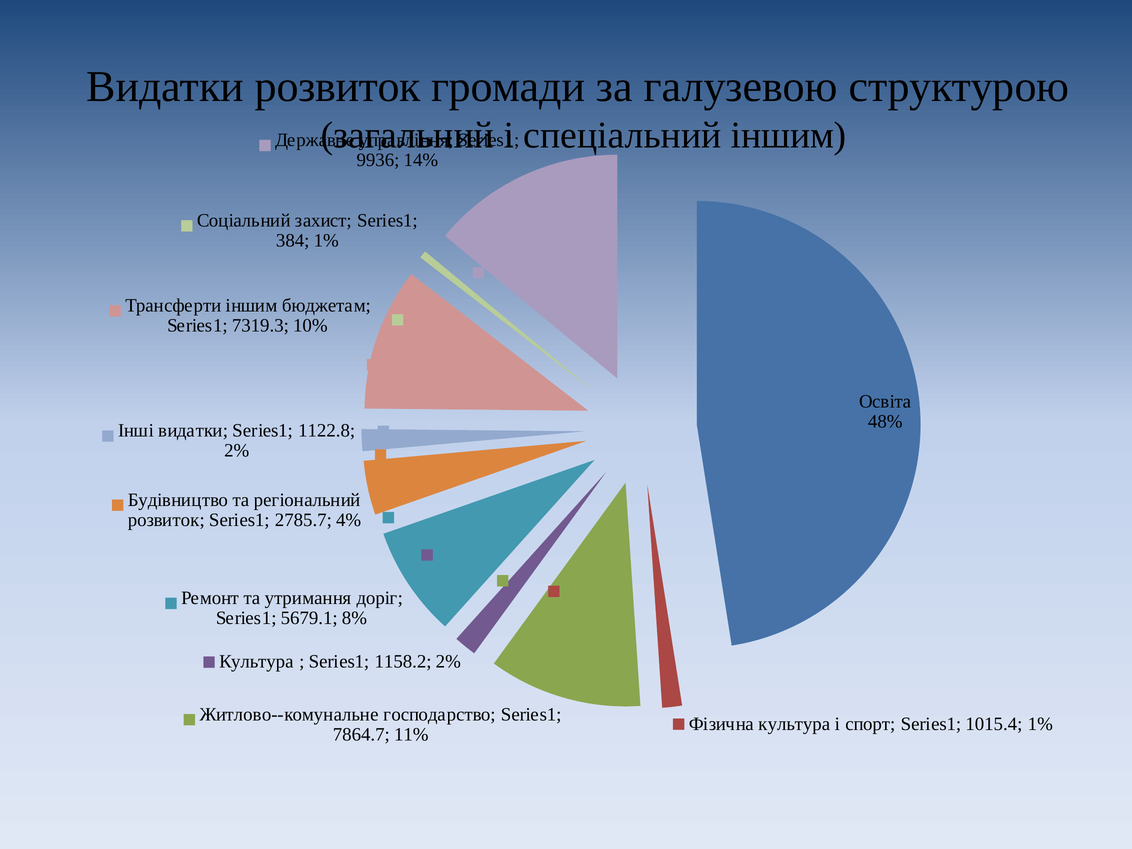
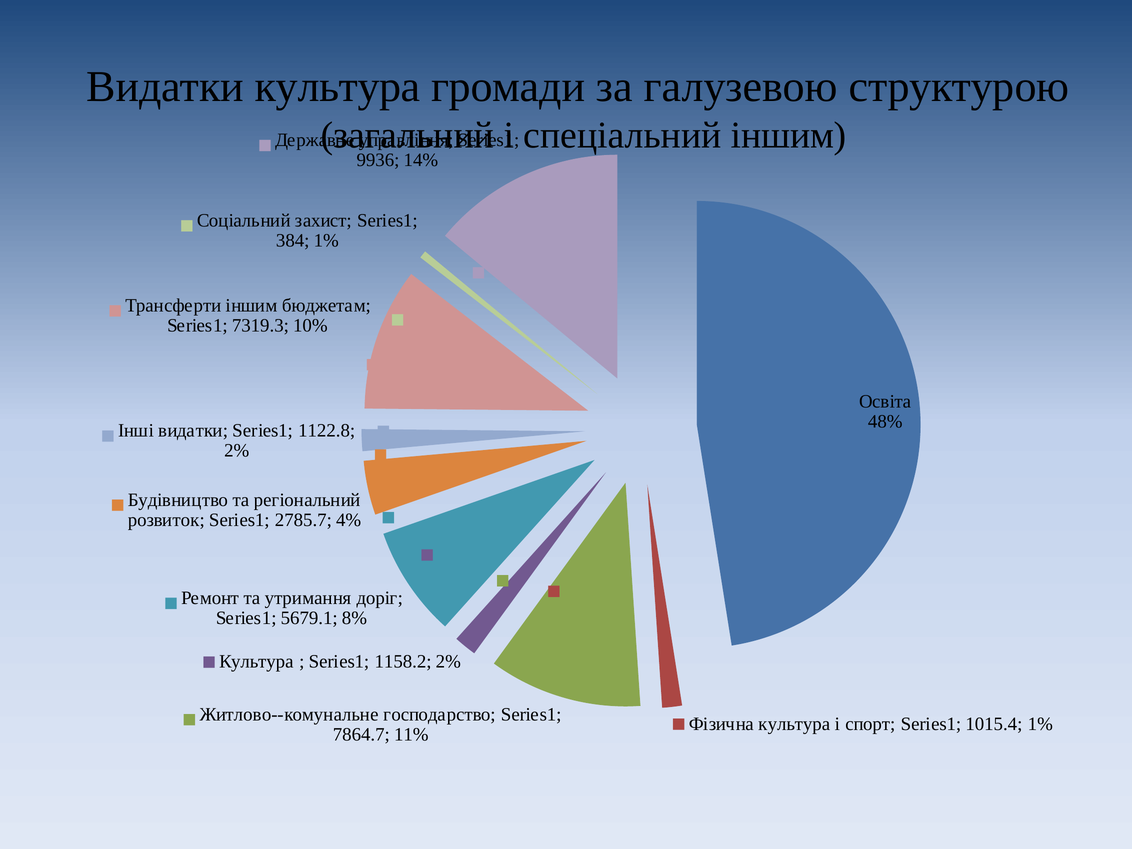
Видатки розвиток: розвиток -> культура
